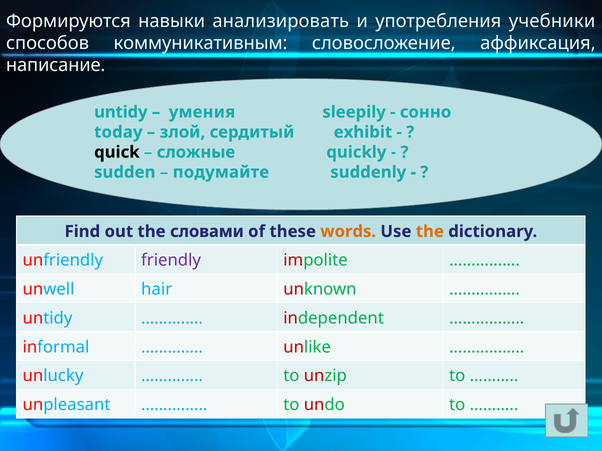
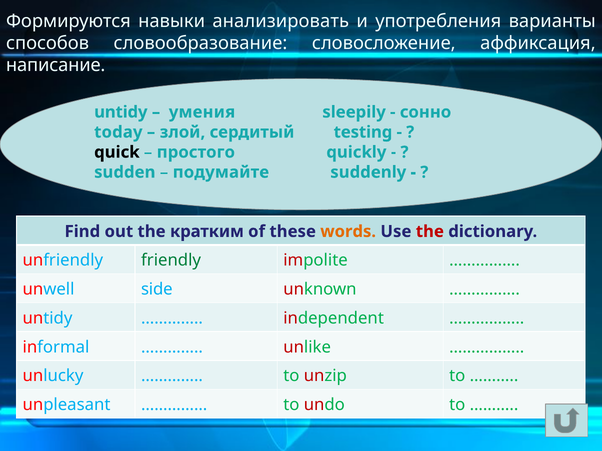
учебники: учебники -> варианты
коммуникативным: коммуникативным -> словообразование
exhibit: exhibit -> testing
сложные: сложные -> простого
словами: словами -> кратким
the at (430, 232) colour: orange -> red
friendly colour: purple -> green
hair: hair -> side
